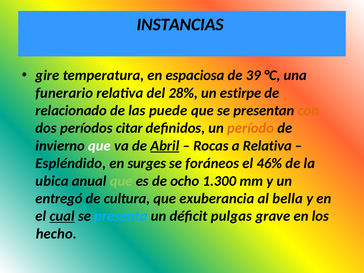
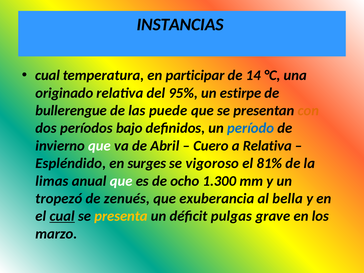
gire at (47, 75): gire -> cual
espaciosa: espaciosa -> participar
39: 39 -> 14
funerario: funerario -> originado
28%: 28% -> 95%
relacionado: relacionado -> bullerengue
citar: citar -> bajo
período colour: orange -> blue
Abril underline: present -> none
Rocas: Rocas -> Cuero
foráneos: foráneos -> vigoroso
46%: 46% -> 81%
ubica: ubica -> limas
que at (121, 181) colour: light green -> white
entregó: entregó -> tropezó
cultura: cultura -> zenués
presenta colour: light blue -> yellow
hecho: hecho -> marzo
